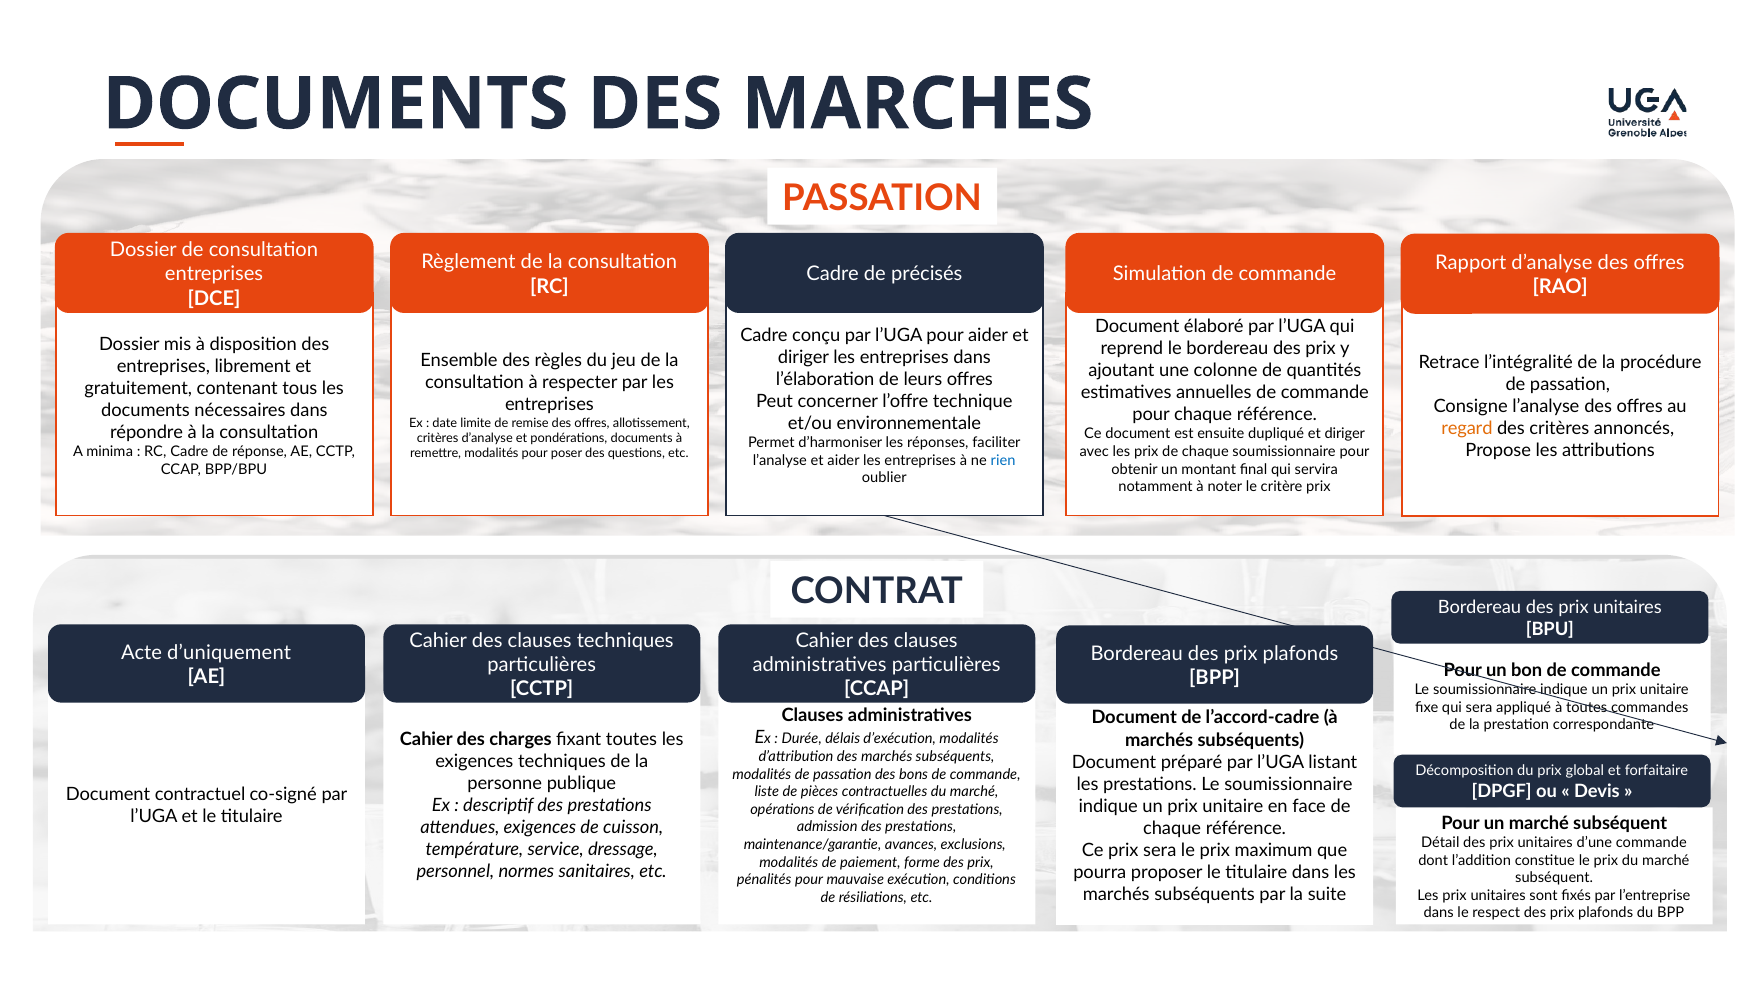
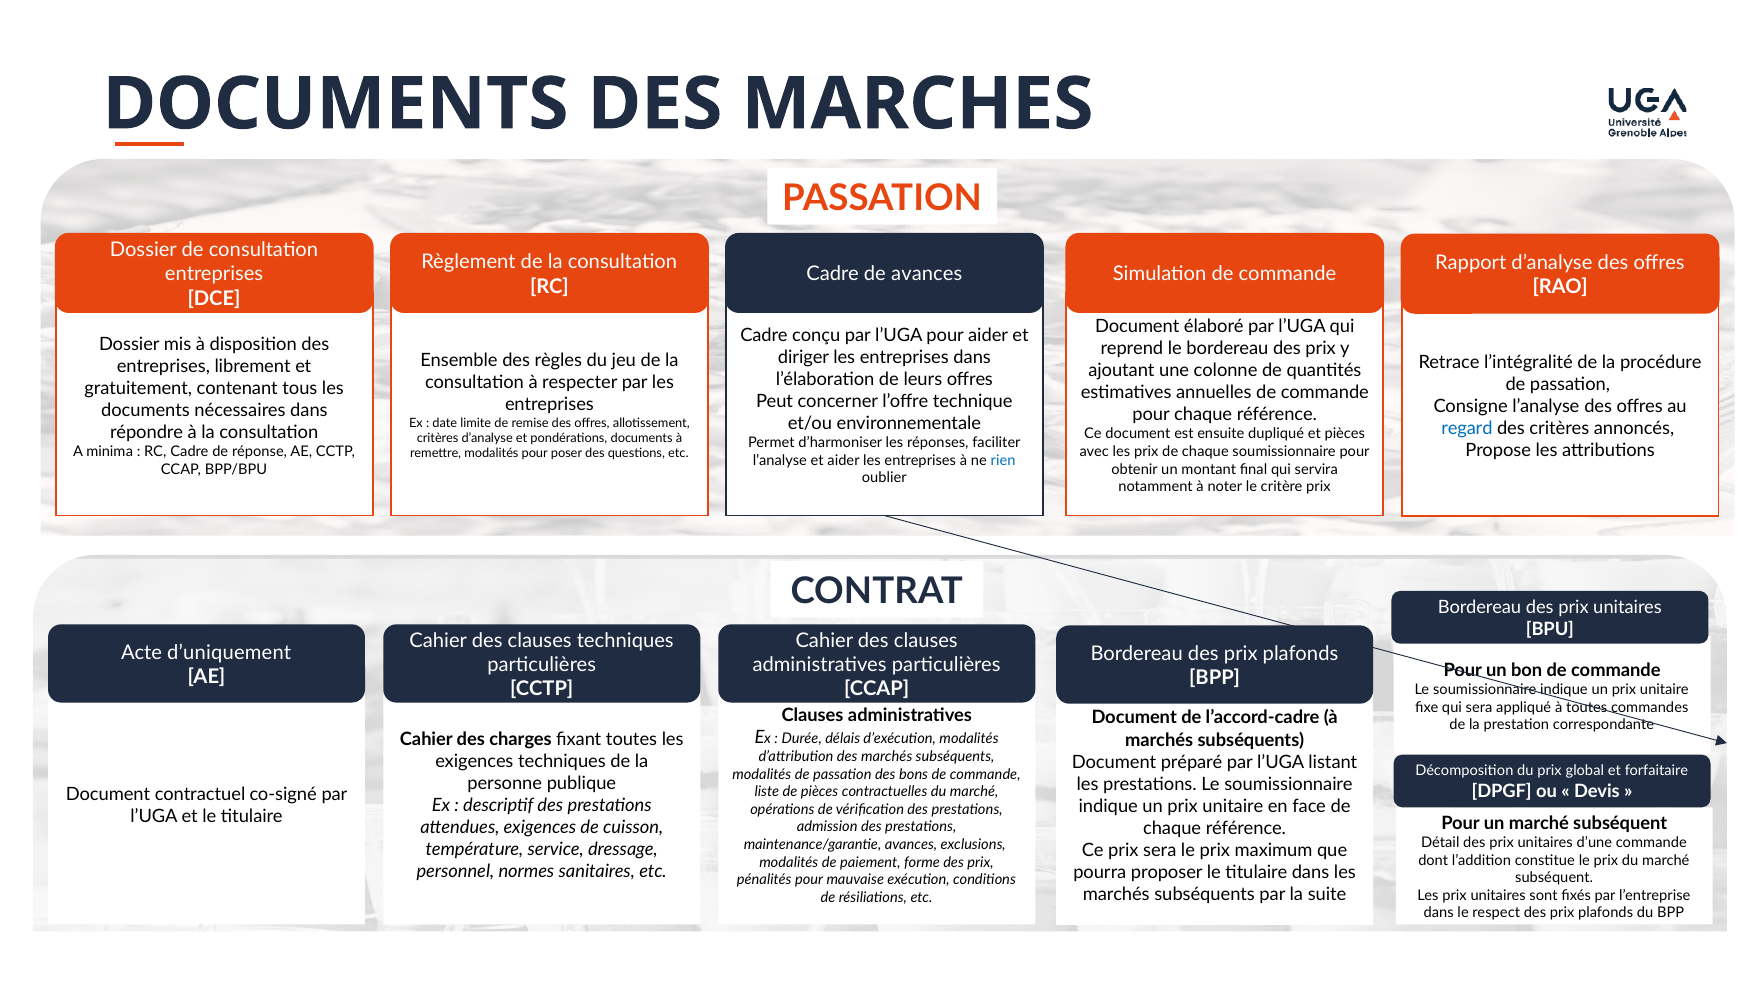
de précisés: précisés -> avances
regard colour: orange -> blue
dupliqué et diriger: diriger -> pièces
